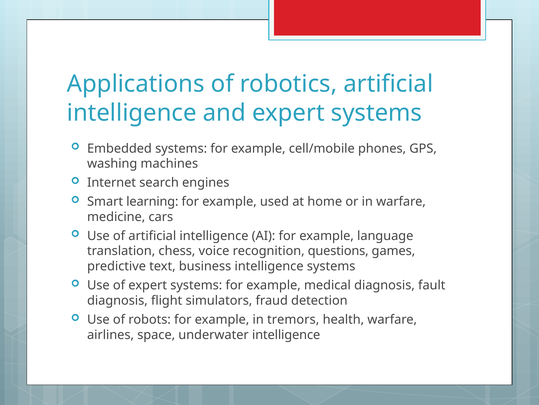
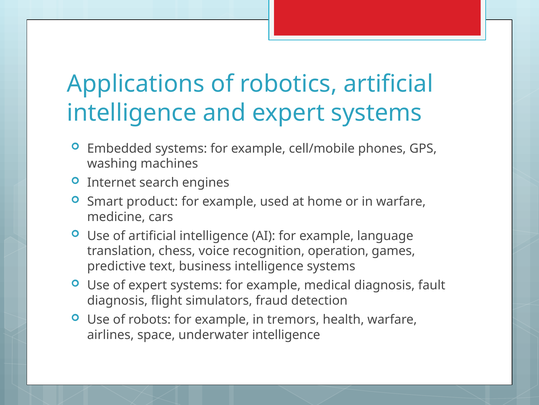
learning: learning -> product
questions: questions -> operation
